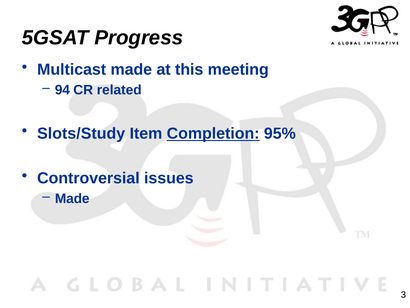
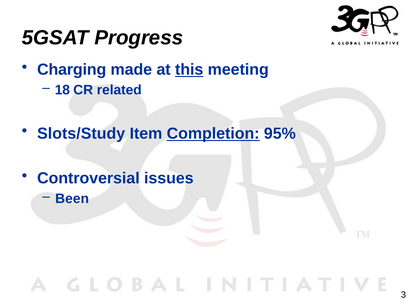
Multicast: Multicast -> Charging
this underline: none -> present
94: 94 -> 18
Made at (72, 198): Made -> Been
